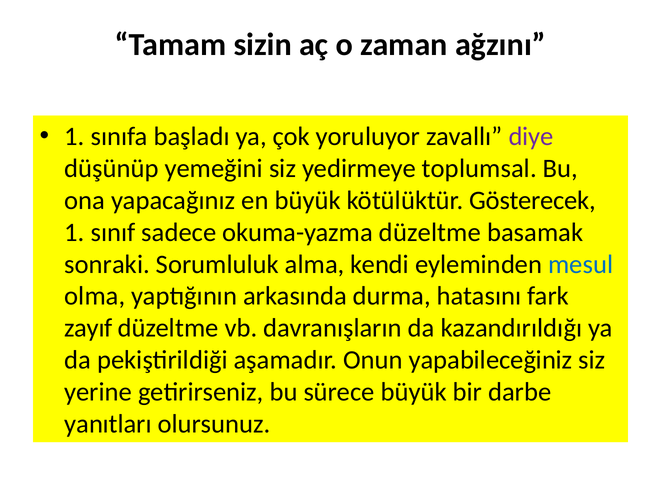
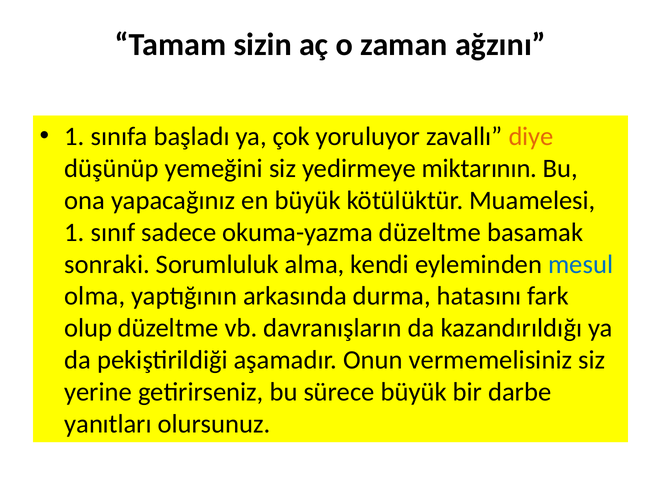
diye colour: purple -> orange
toplumsal: toplumsal -> miktarının
Gösterecek: Gösterecek -> Muamelesi
zayıf: zayıf -> olup
yapabileceğiniz: yapabileceğiniz -> vermemelisiniz
